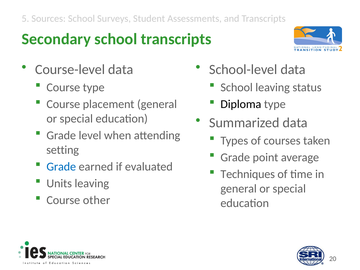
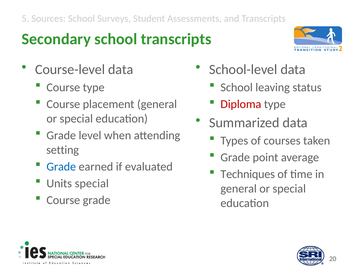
Diploma colour: black -> red
Units leaving: leaving -> special
Course other: other -> grade
